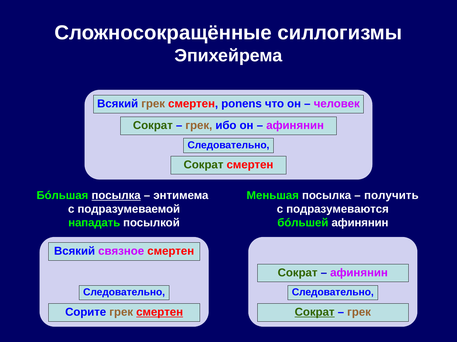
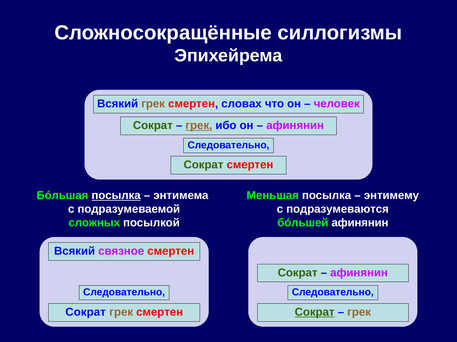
ponens: ponens -> словах
грек at (199, 126) underline: none -> present
получить: получить -> энтимему
нападать: нападать -> сложных
Сорите at (86, 313): Сорите -> Сократ
смертен at (160, 313) underline: present -> none
